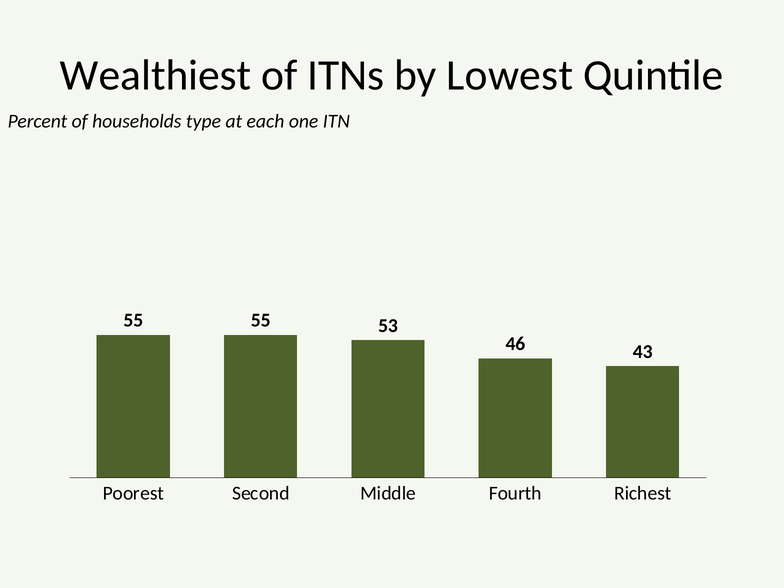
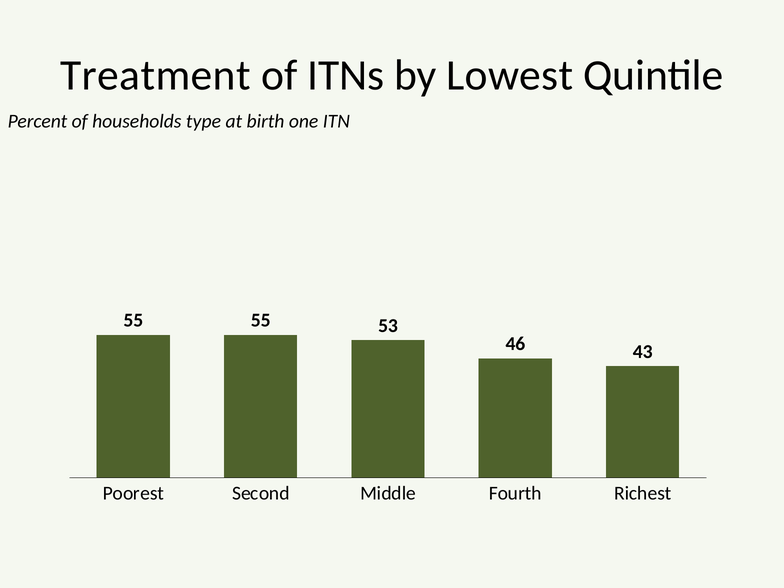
Wealthiest: Wealthiest -> Treatment
each: each -> birth
